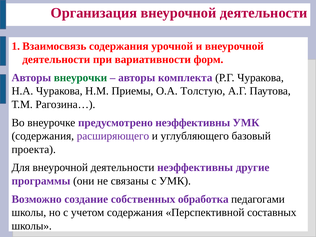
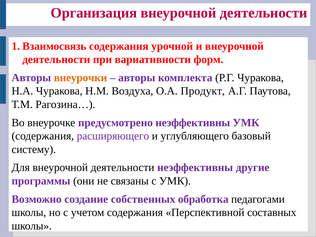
внеурочки colour: green -> orange
Приемы: Приемы -> Воздуха
Толстую: Толстую -> Продукт
проекта: проекта -> систему
